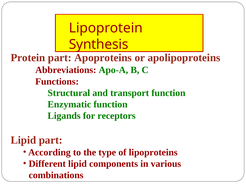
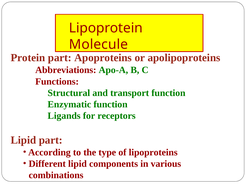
Synthesis: Synthesis -> Molecule
